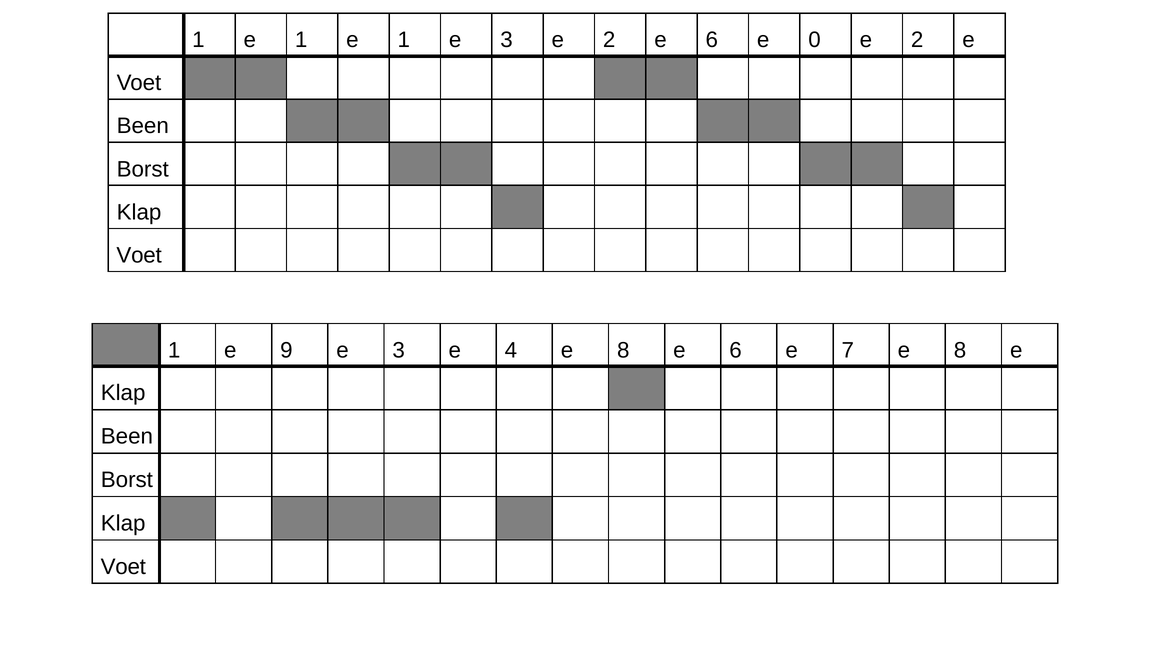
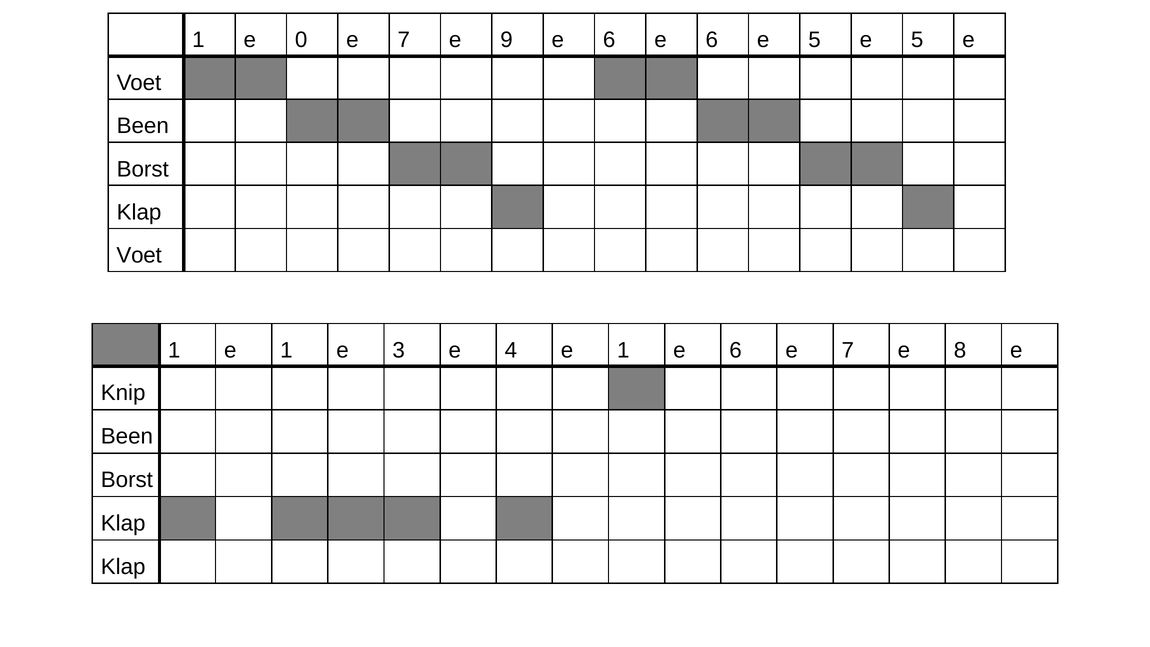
1 at (301, 40): 1 -> 0
1 at (404, 40): 1 -> 7
3 at (506, 40): 3 -> 9
2 at (609, 40): 2 -> 6
6 e 0: 0 -> 5
2 at (917, 40): 2 -> 5
1 e 9: 9 -> 1
4 e 8: 8 -> 1
Klap at (123, 393): Klap -> Knip
Voet at (123, 567): Voet -> Klap
